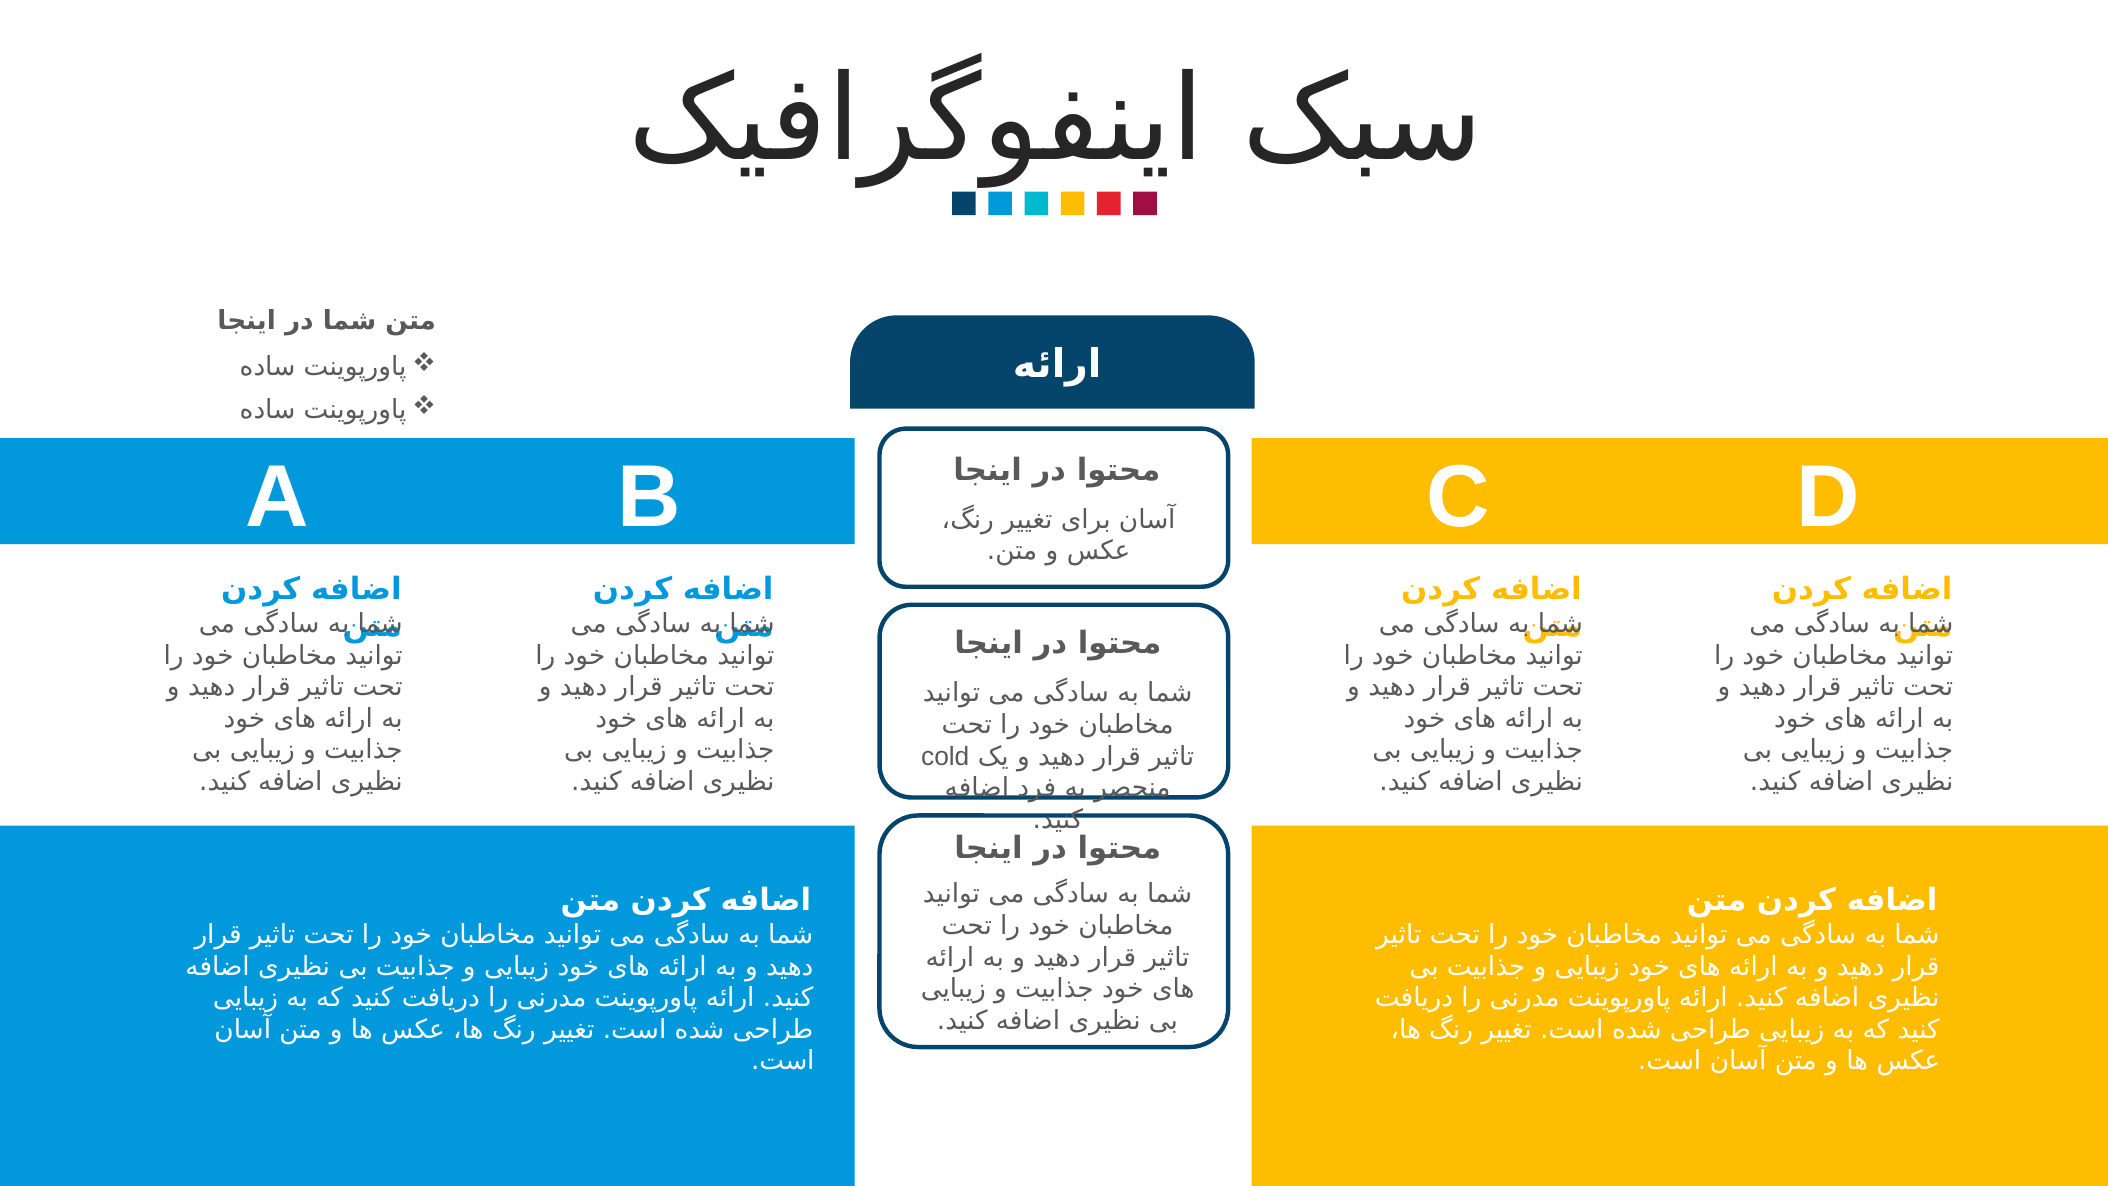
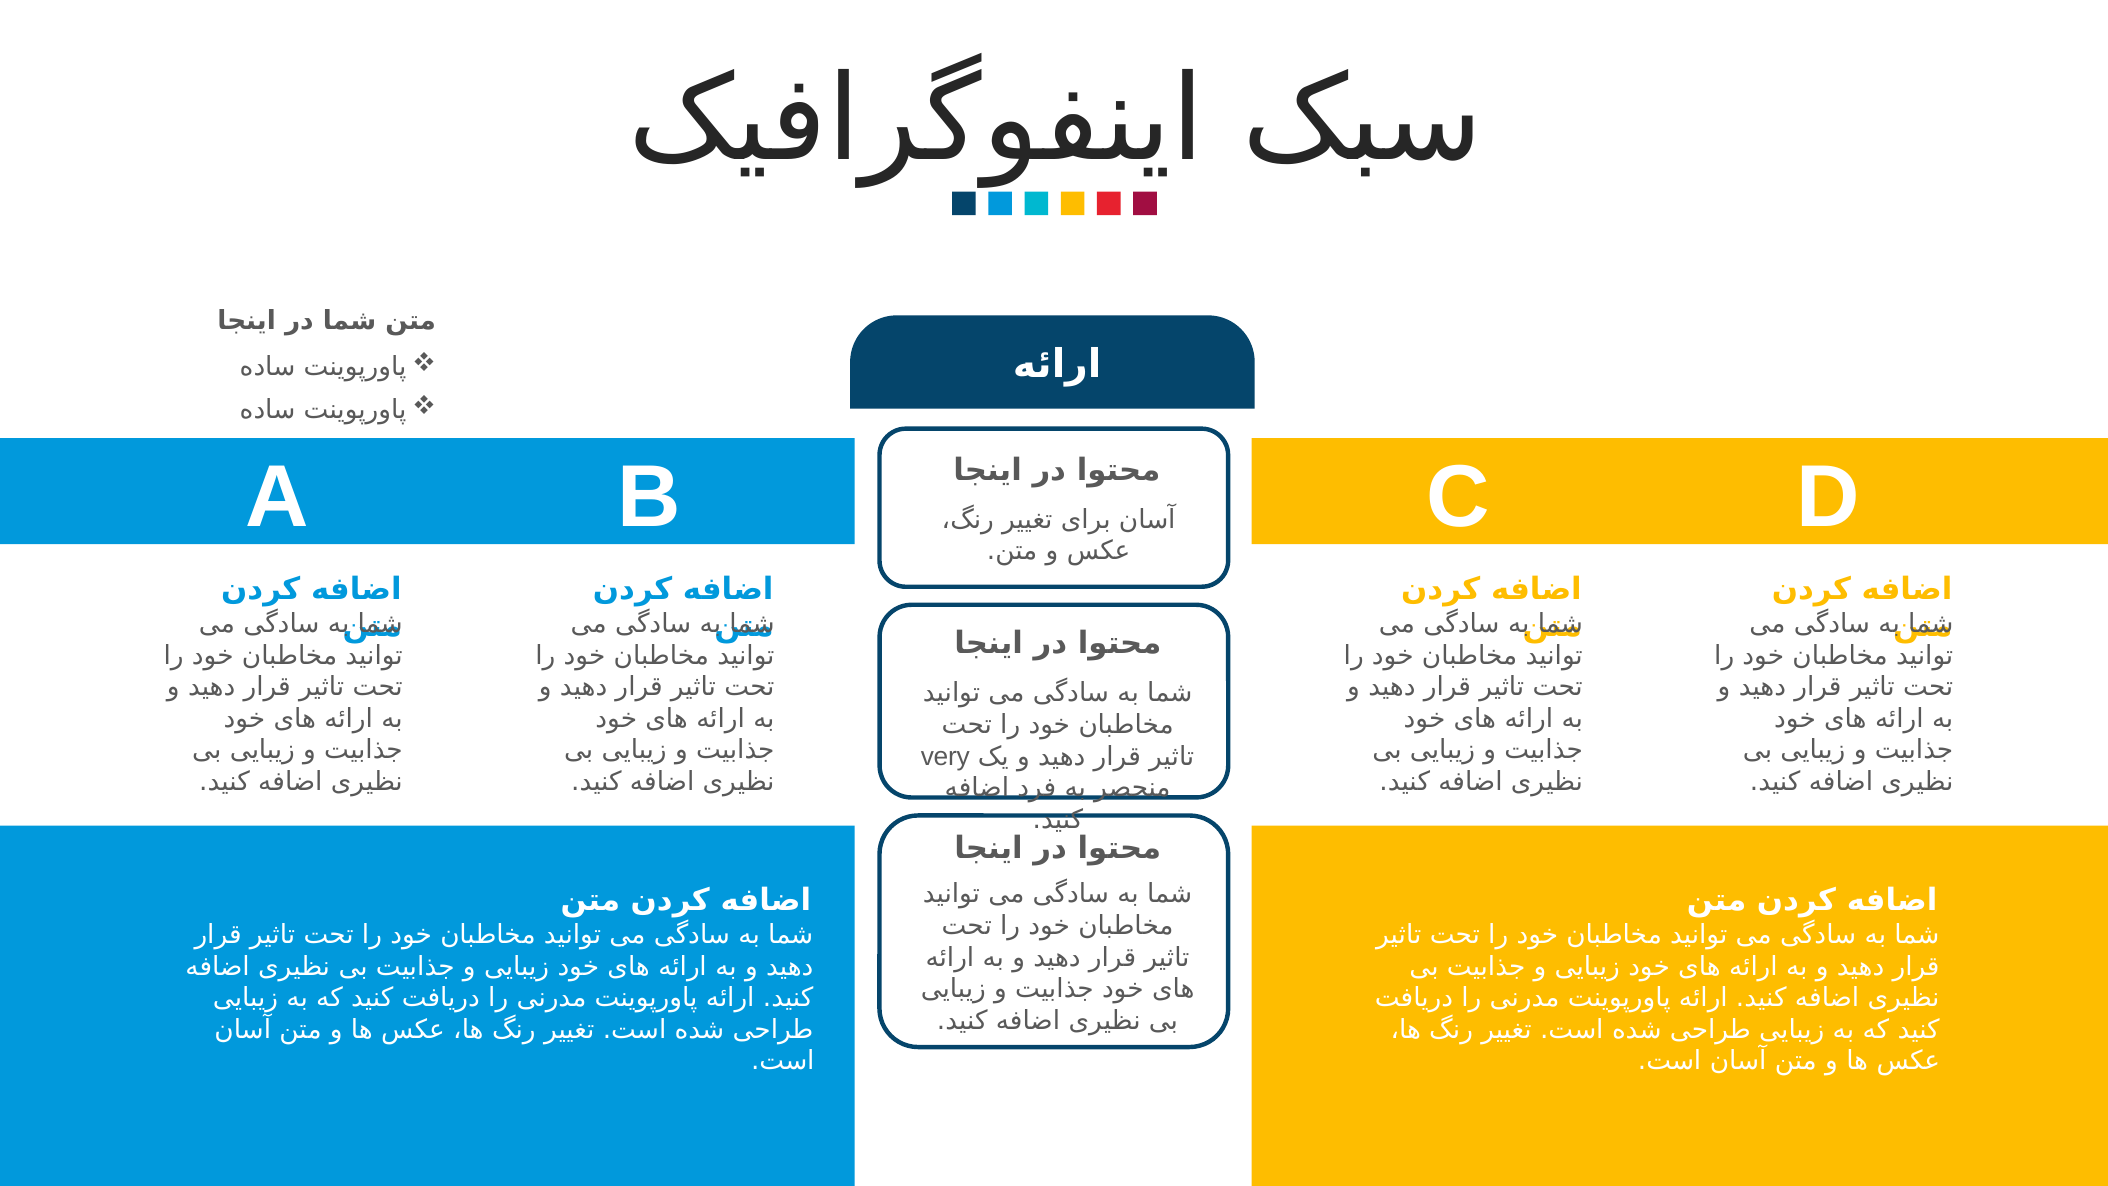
cold: cold -> very
